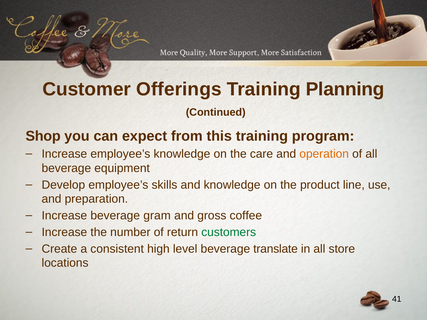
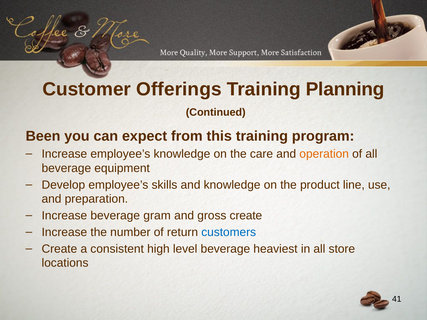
Shop: Shop -> Been
gross coffee: coffee -> create
customers colour: green -> blue
translate: translate -> heaviest
